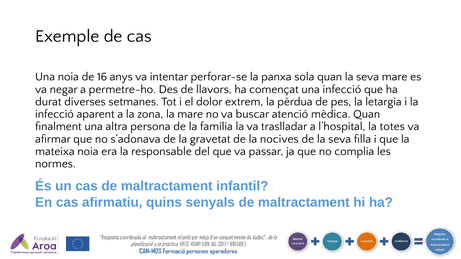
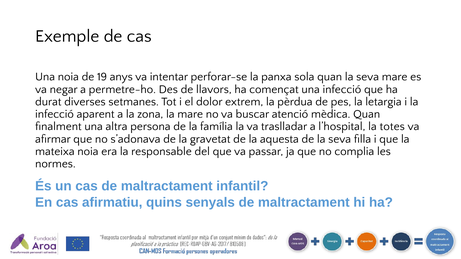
16: 16 -> 19
nocives: nocives -> aquesta
